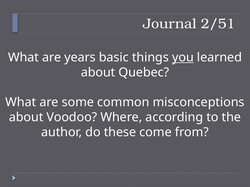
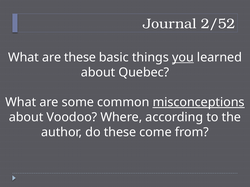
2/51: 2/51 -> 2/52
are years: years -> these
misconceptions underline: none -> present
